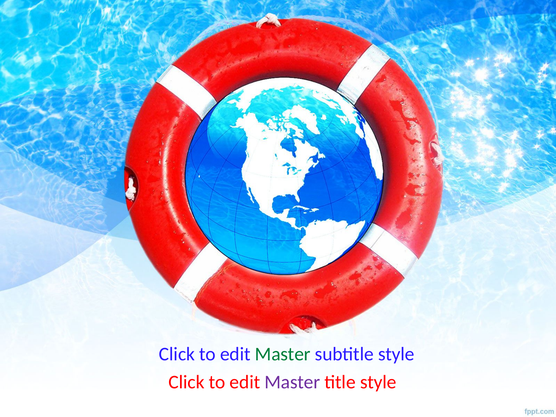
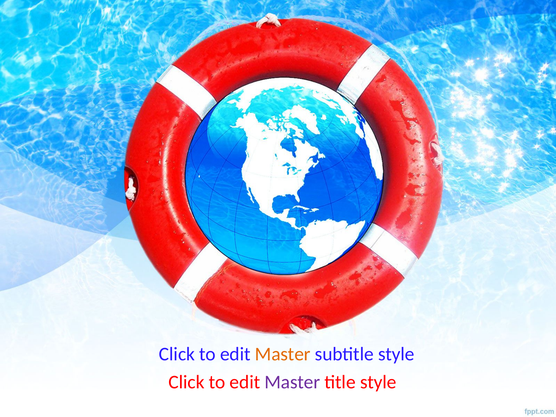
Master at (283, 354) colour: green -> orange
